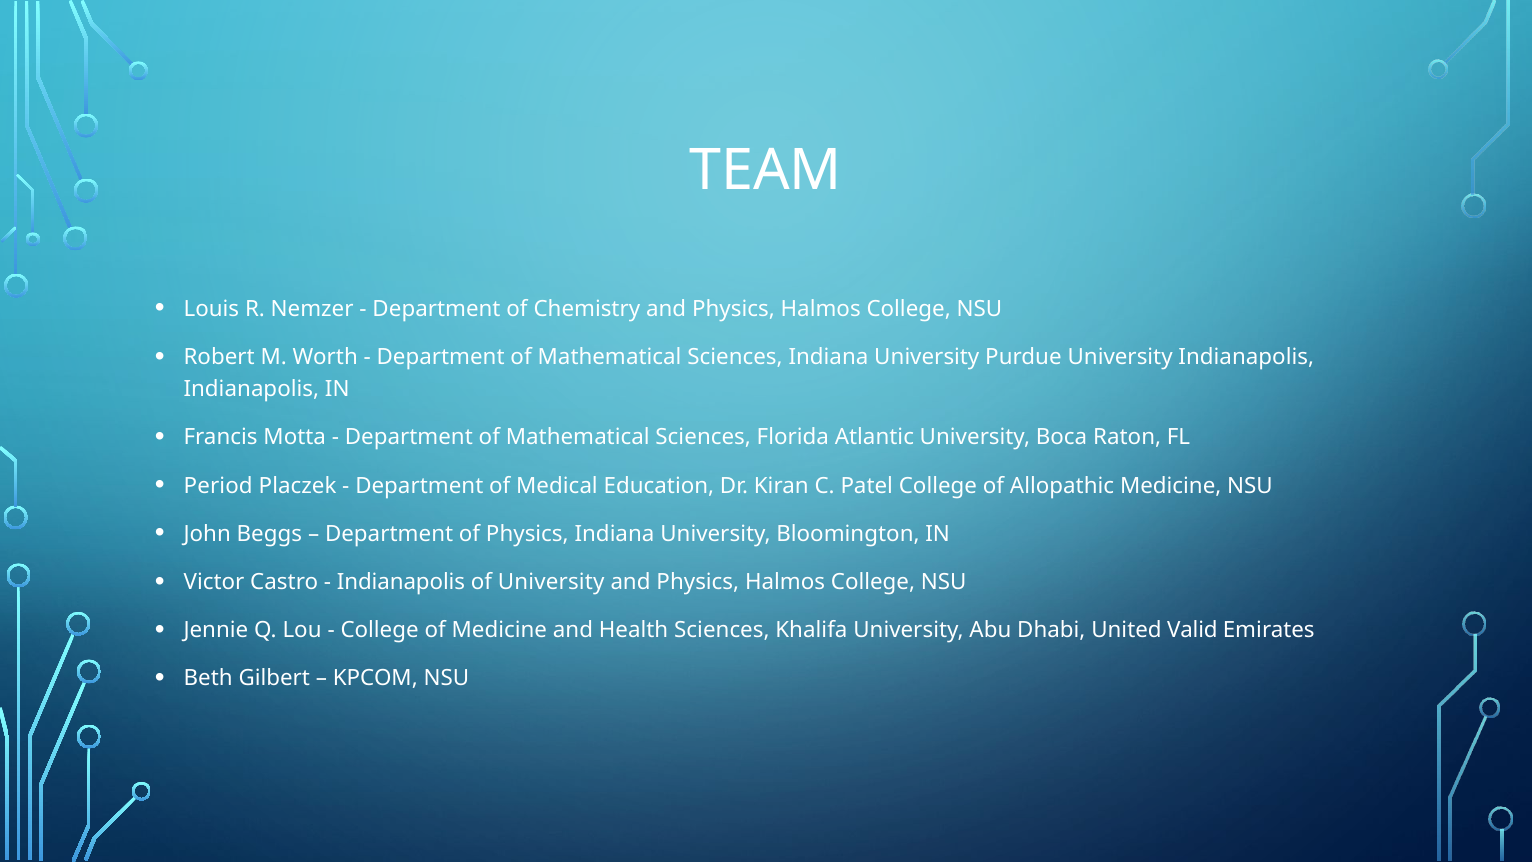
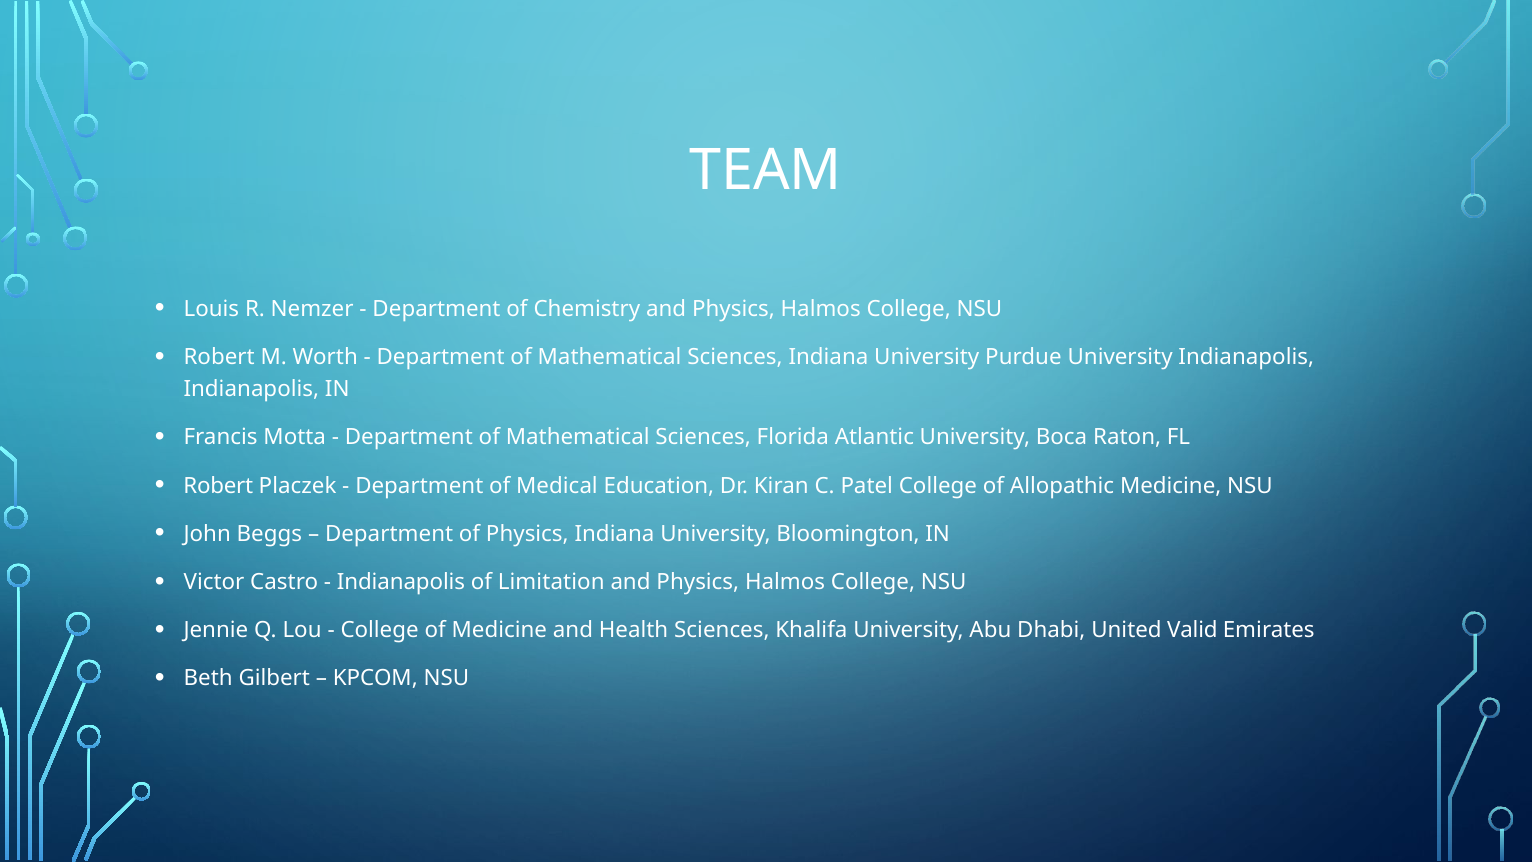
Period at (218, 486): Period -> Robert
of University: University -> Limitation
